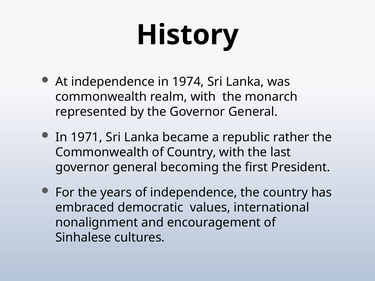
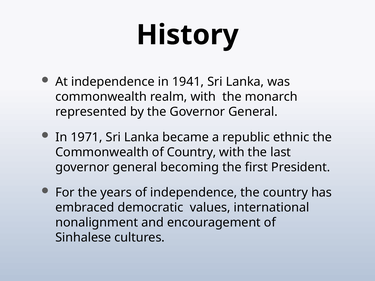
1974: 1974 -> 1941
rather: rather -> ethnic
